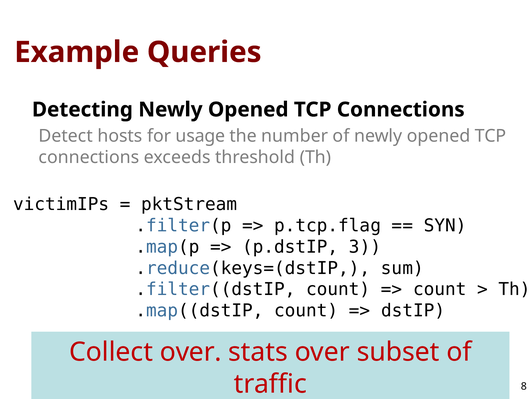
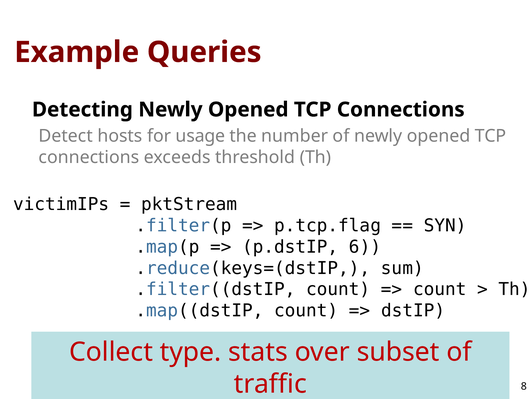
3: 3 -> 6
Collect over: over -> type
